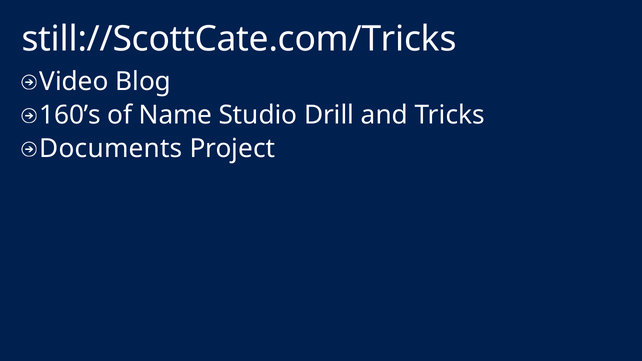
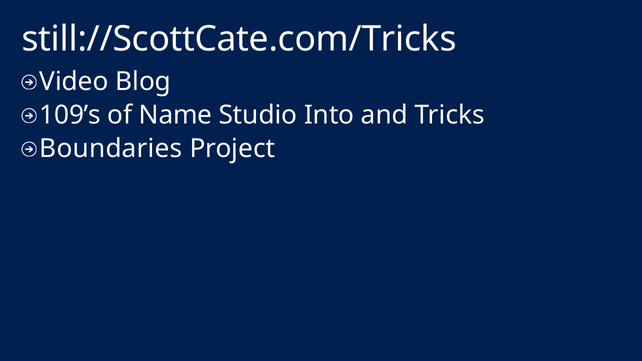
160’s: 160’s -> 109’s
Drill: Drill -> Into
Documents: Documents -> Boundaries
